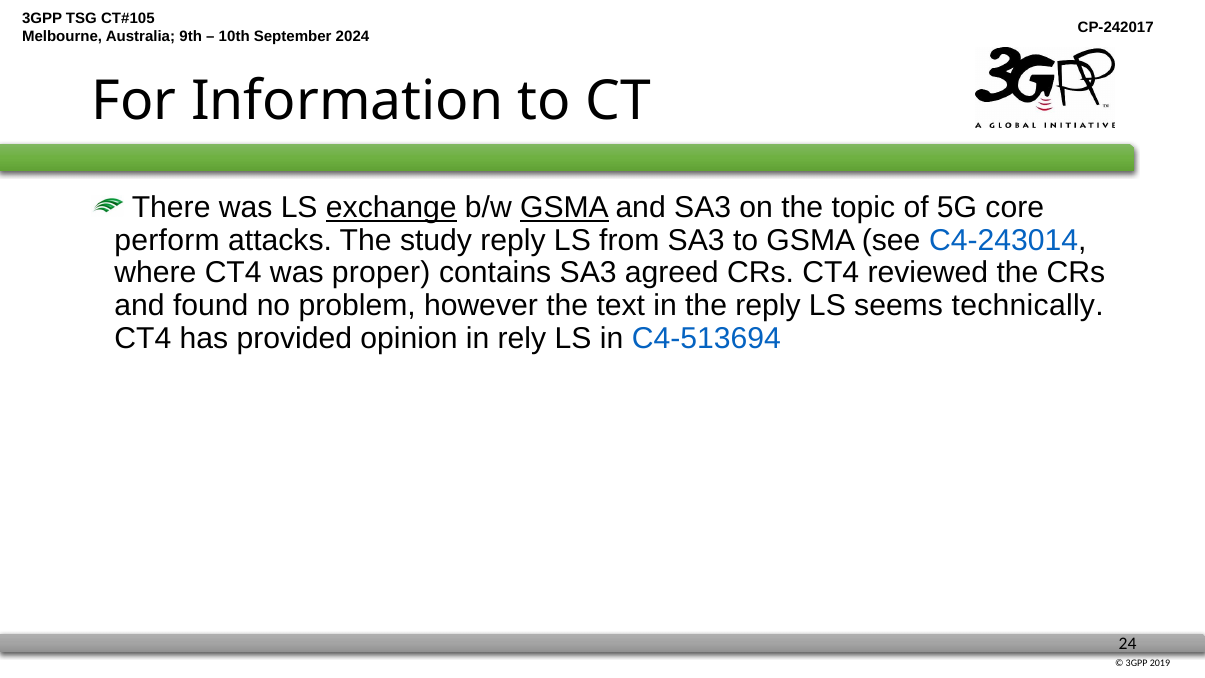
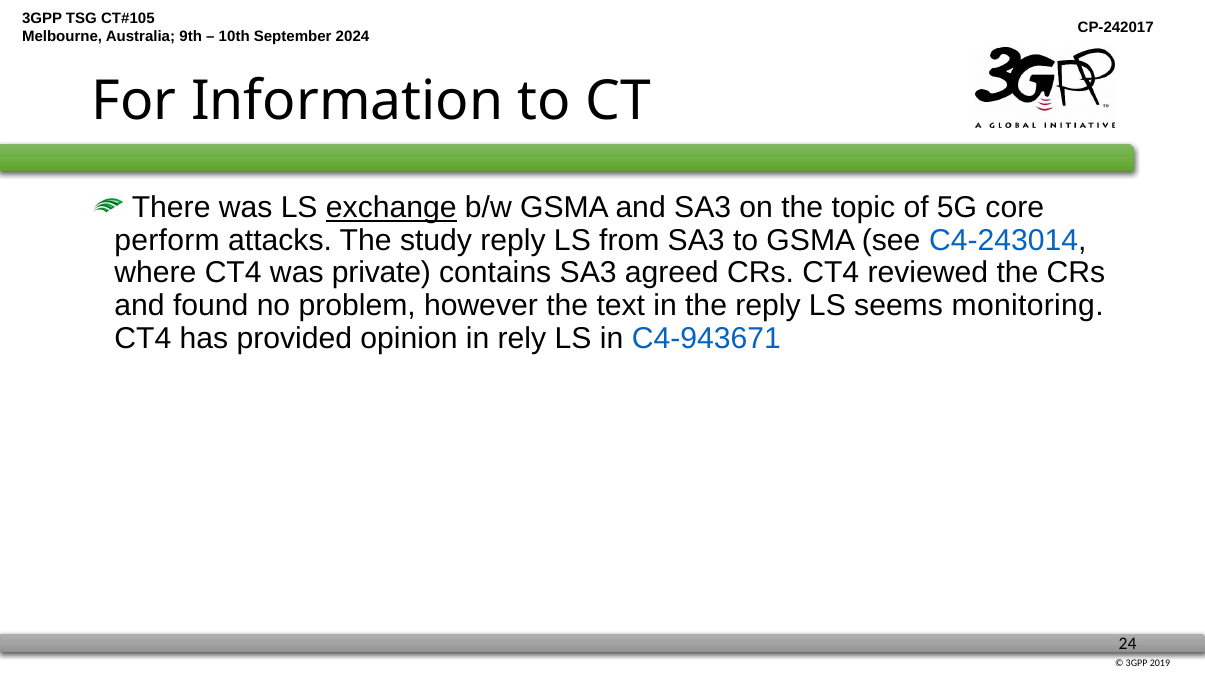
GSMA at (565, 208) underline: present -> none
proper: proper -> private
technically: technically -> monitoring
C4-513694: C4-513694 -> C4-943671
